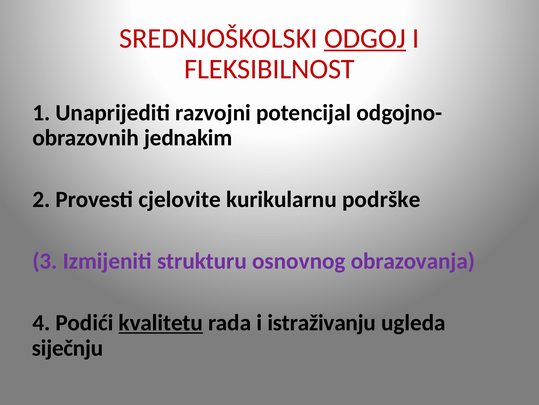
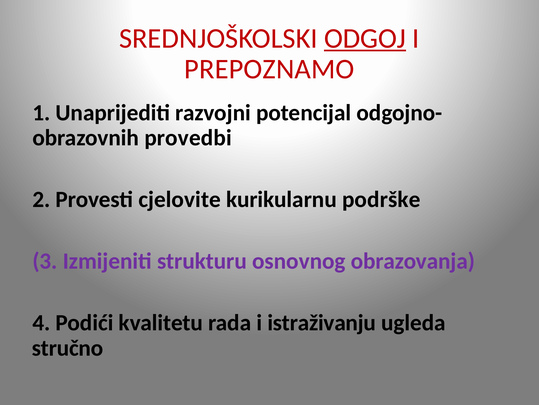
FLEKSIBILNOST: FLEKSIBILNOST -> PREPOZNAMO
jednakim: jednakim -> provedbi
kvalitetu underline: present -> none
siječnju: siječnju -> stručno
